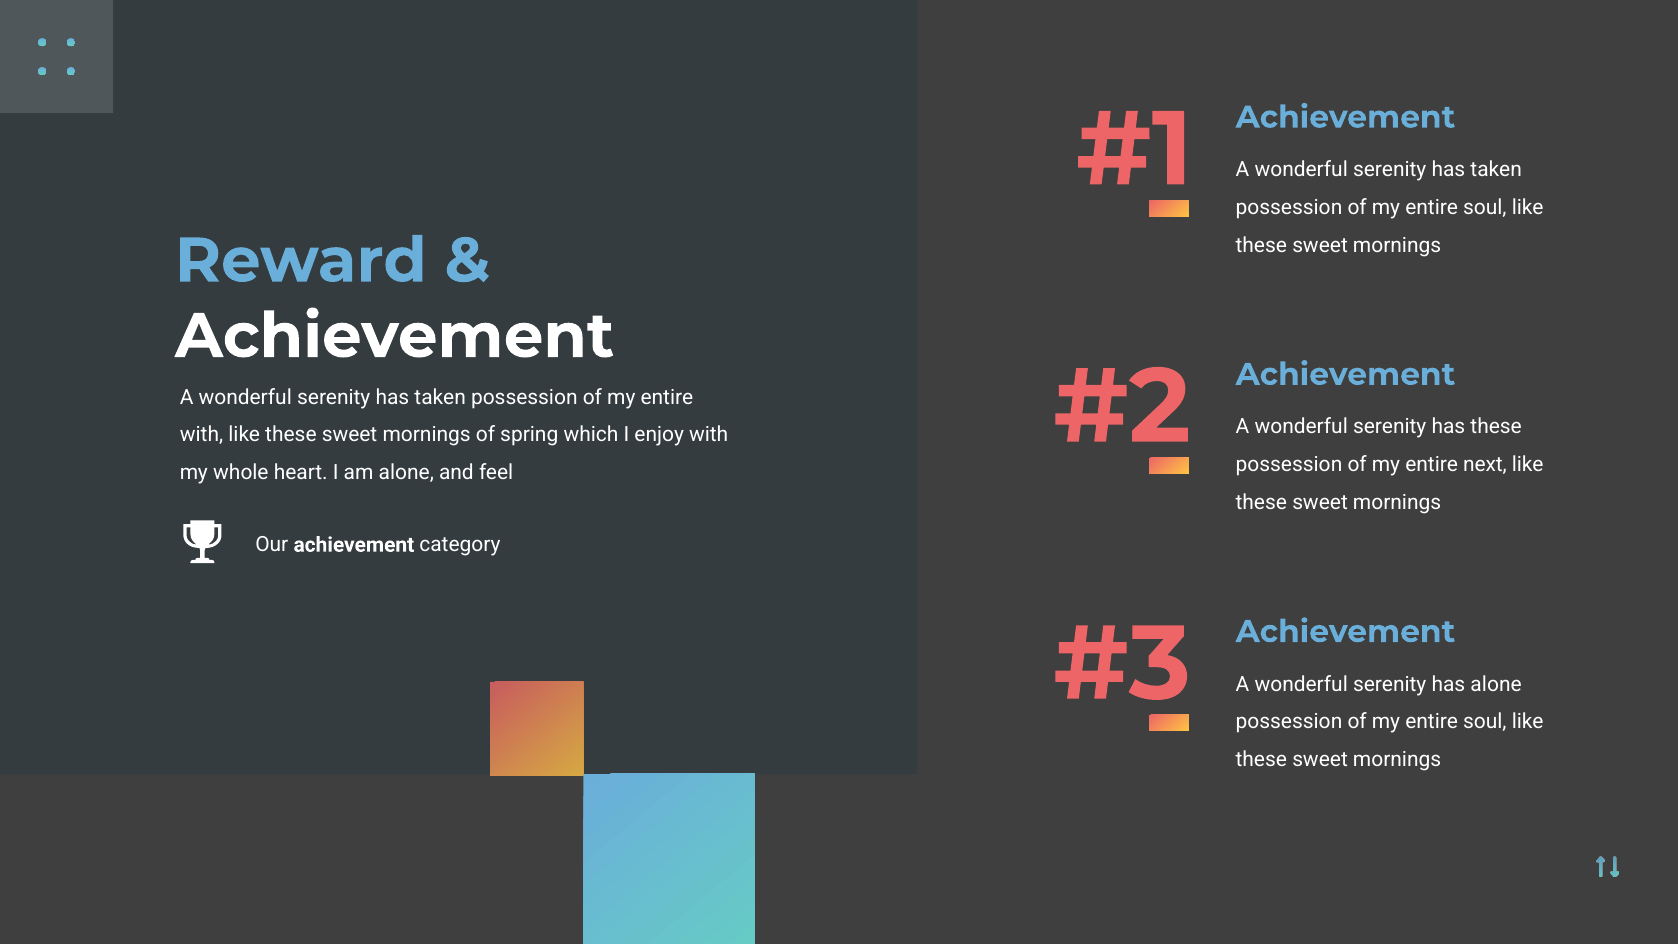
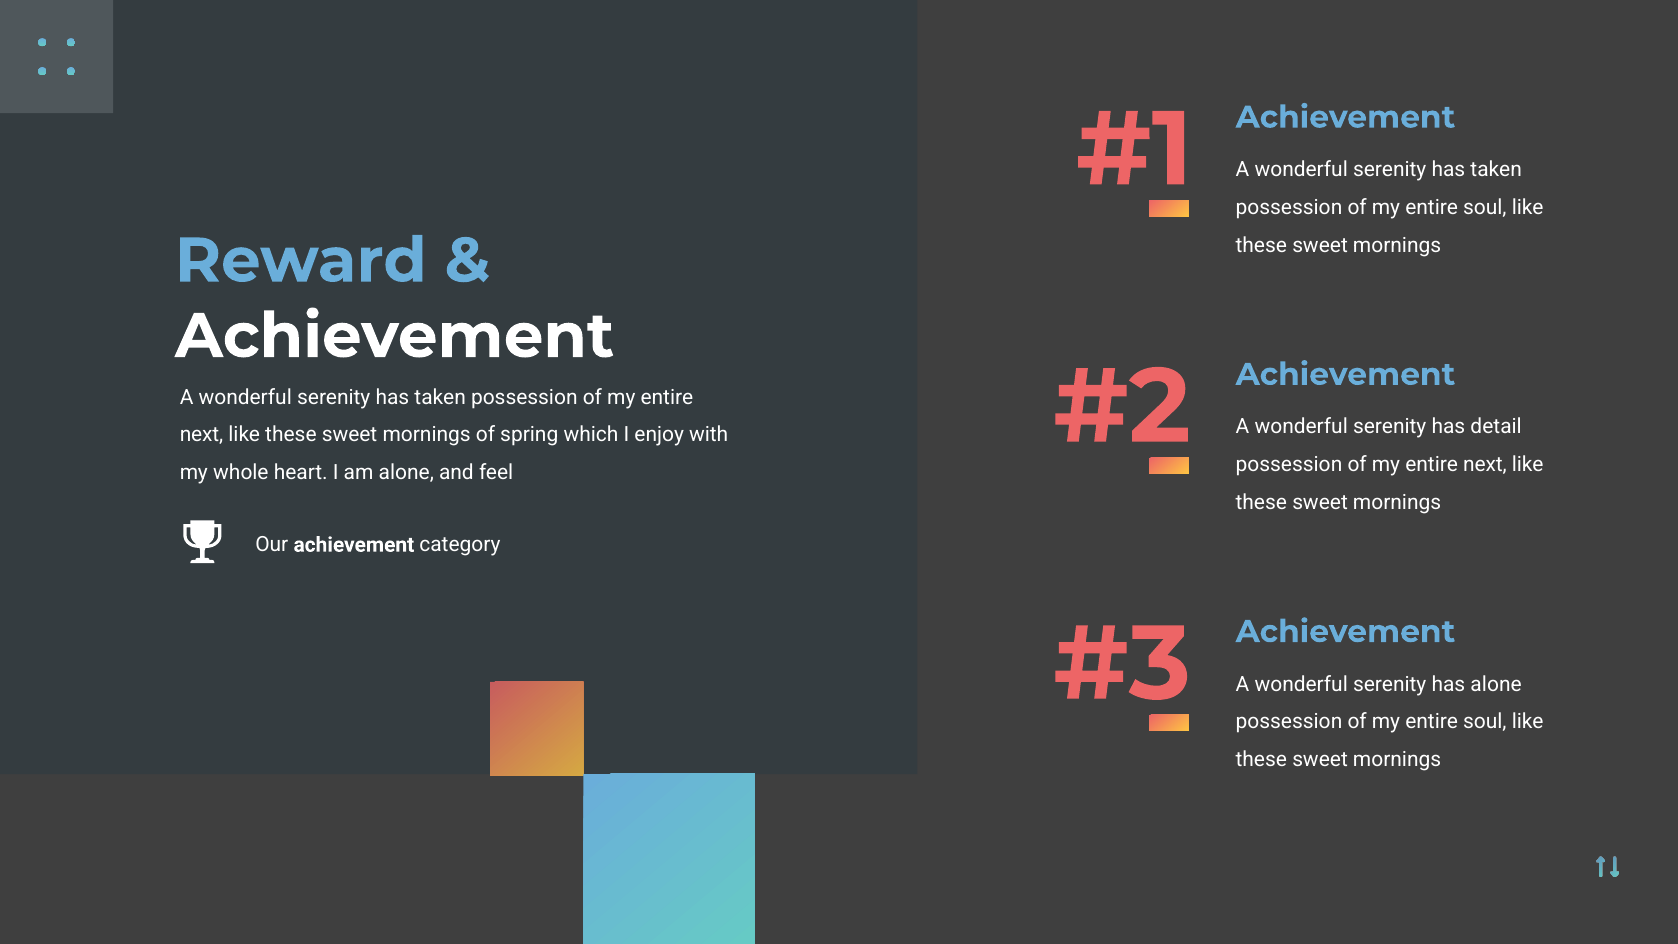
has these: these -> detail
with at (201, 435): with -> next
